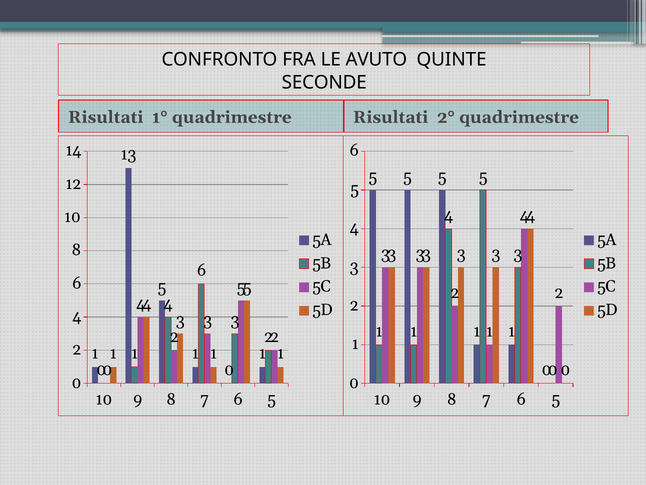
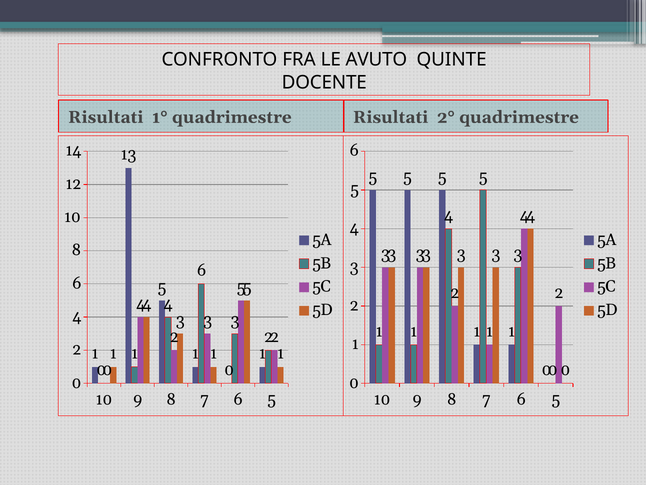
SECONDE: SECONDE -> DOCENTE
